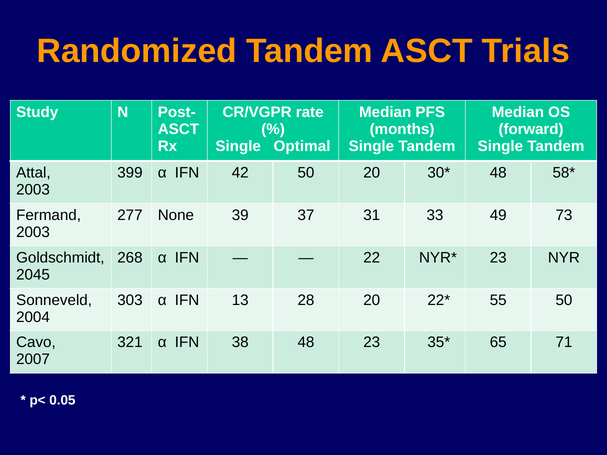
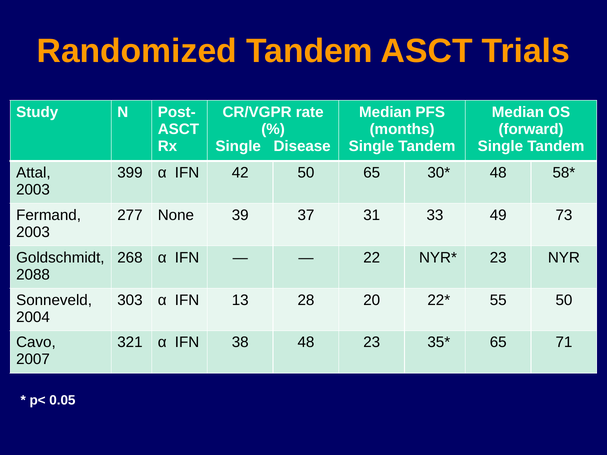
Optimal: Optimal -> Disease
50 20: 20 -> 65
2045: 2045 -> 2088
